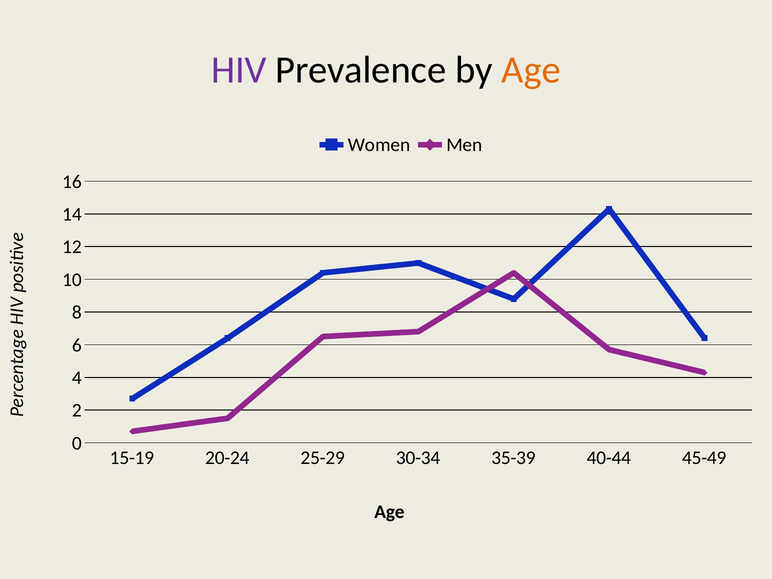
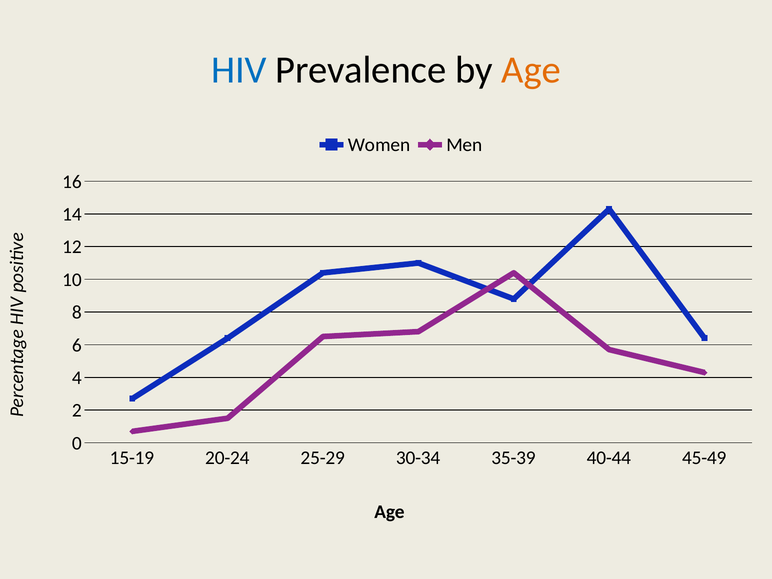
HIV colour: purple -> blue
